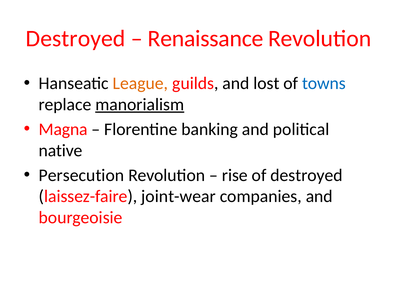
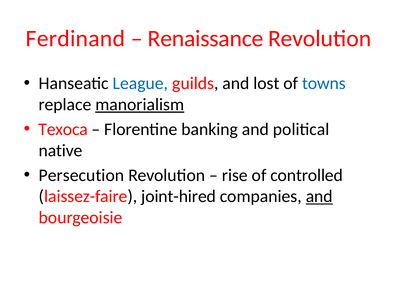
Destroyed at (76, 38): Destroyed -> Ferdinand
League colour: orange -> blue
Magna: Magna -> Texoca
of destroyed: destroyed -> controlled
joint-wear: joint-wear -> joint-hired
and at (319, 196) underline: none -> present
